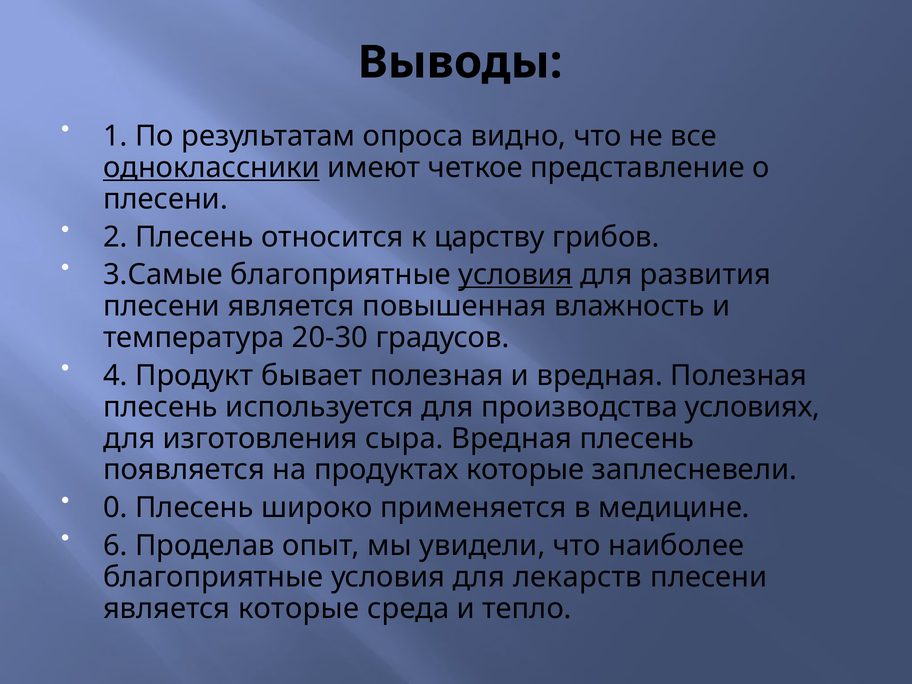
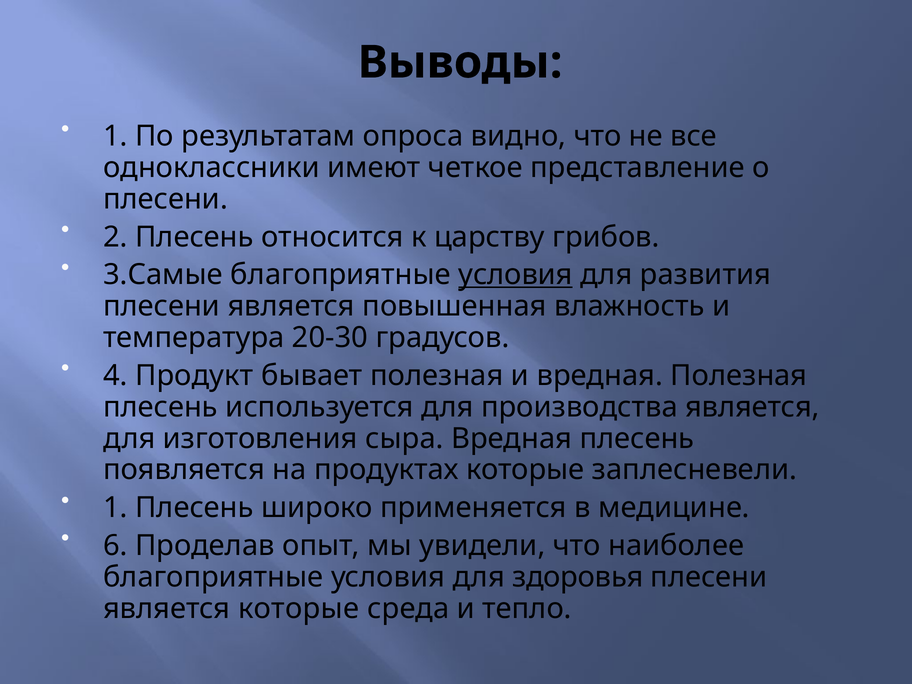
одноклассники underline: present -> none
производства условиях: условиях -> является
0 at (115, 508): 0 -> 1
лекарств: лекарств -> здоровья
